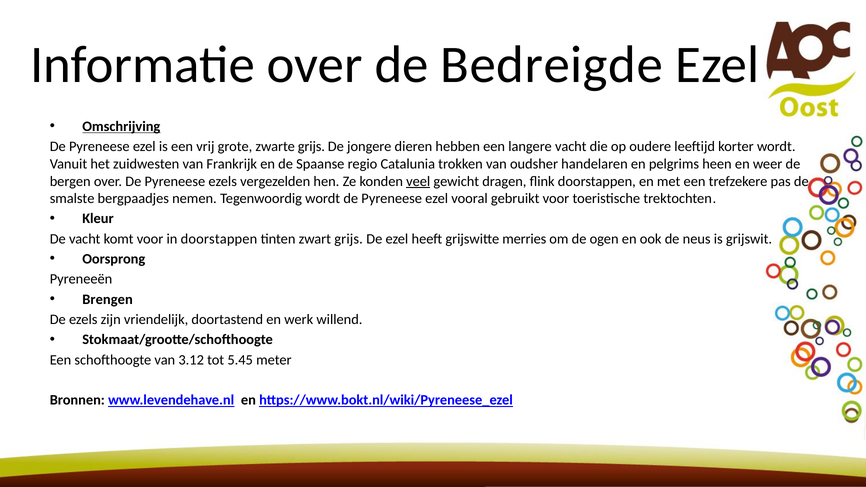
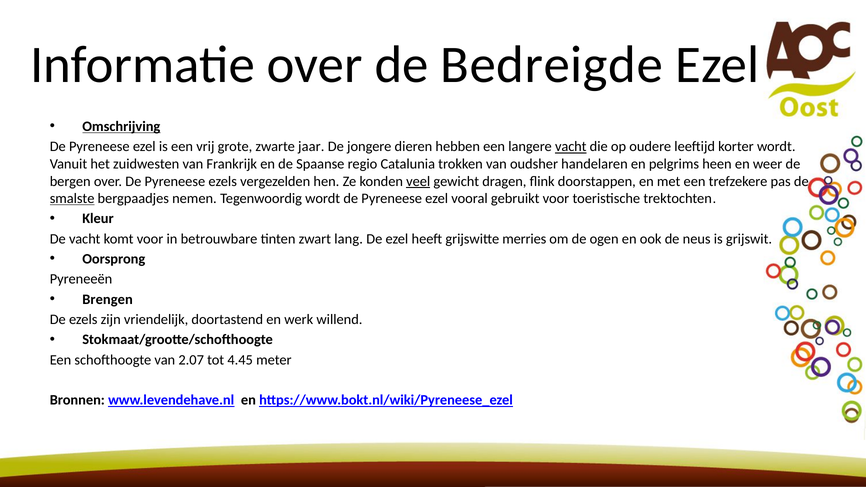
zwarte grijs: grijs -> jaar
vacht at (571, 147) underline: none -> present
smalste underline: none -> present
in doorstappen: doorstappen -> betrouwbare
zwart grijs: grijs -> lang
3.12: 3.12 -> 2.07
5.45: 5.45 -> 4.45
